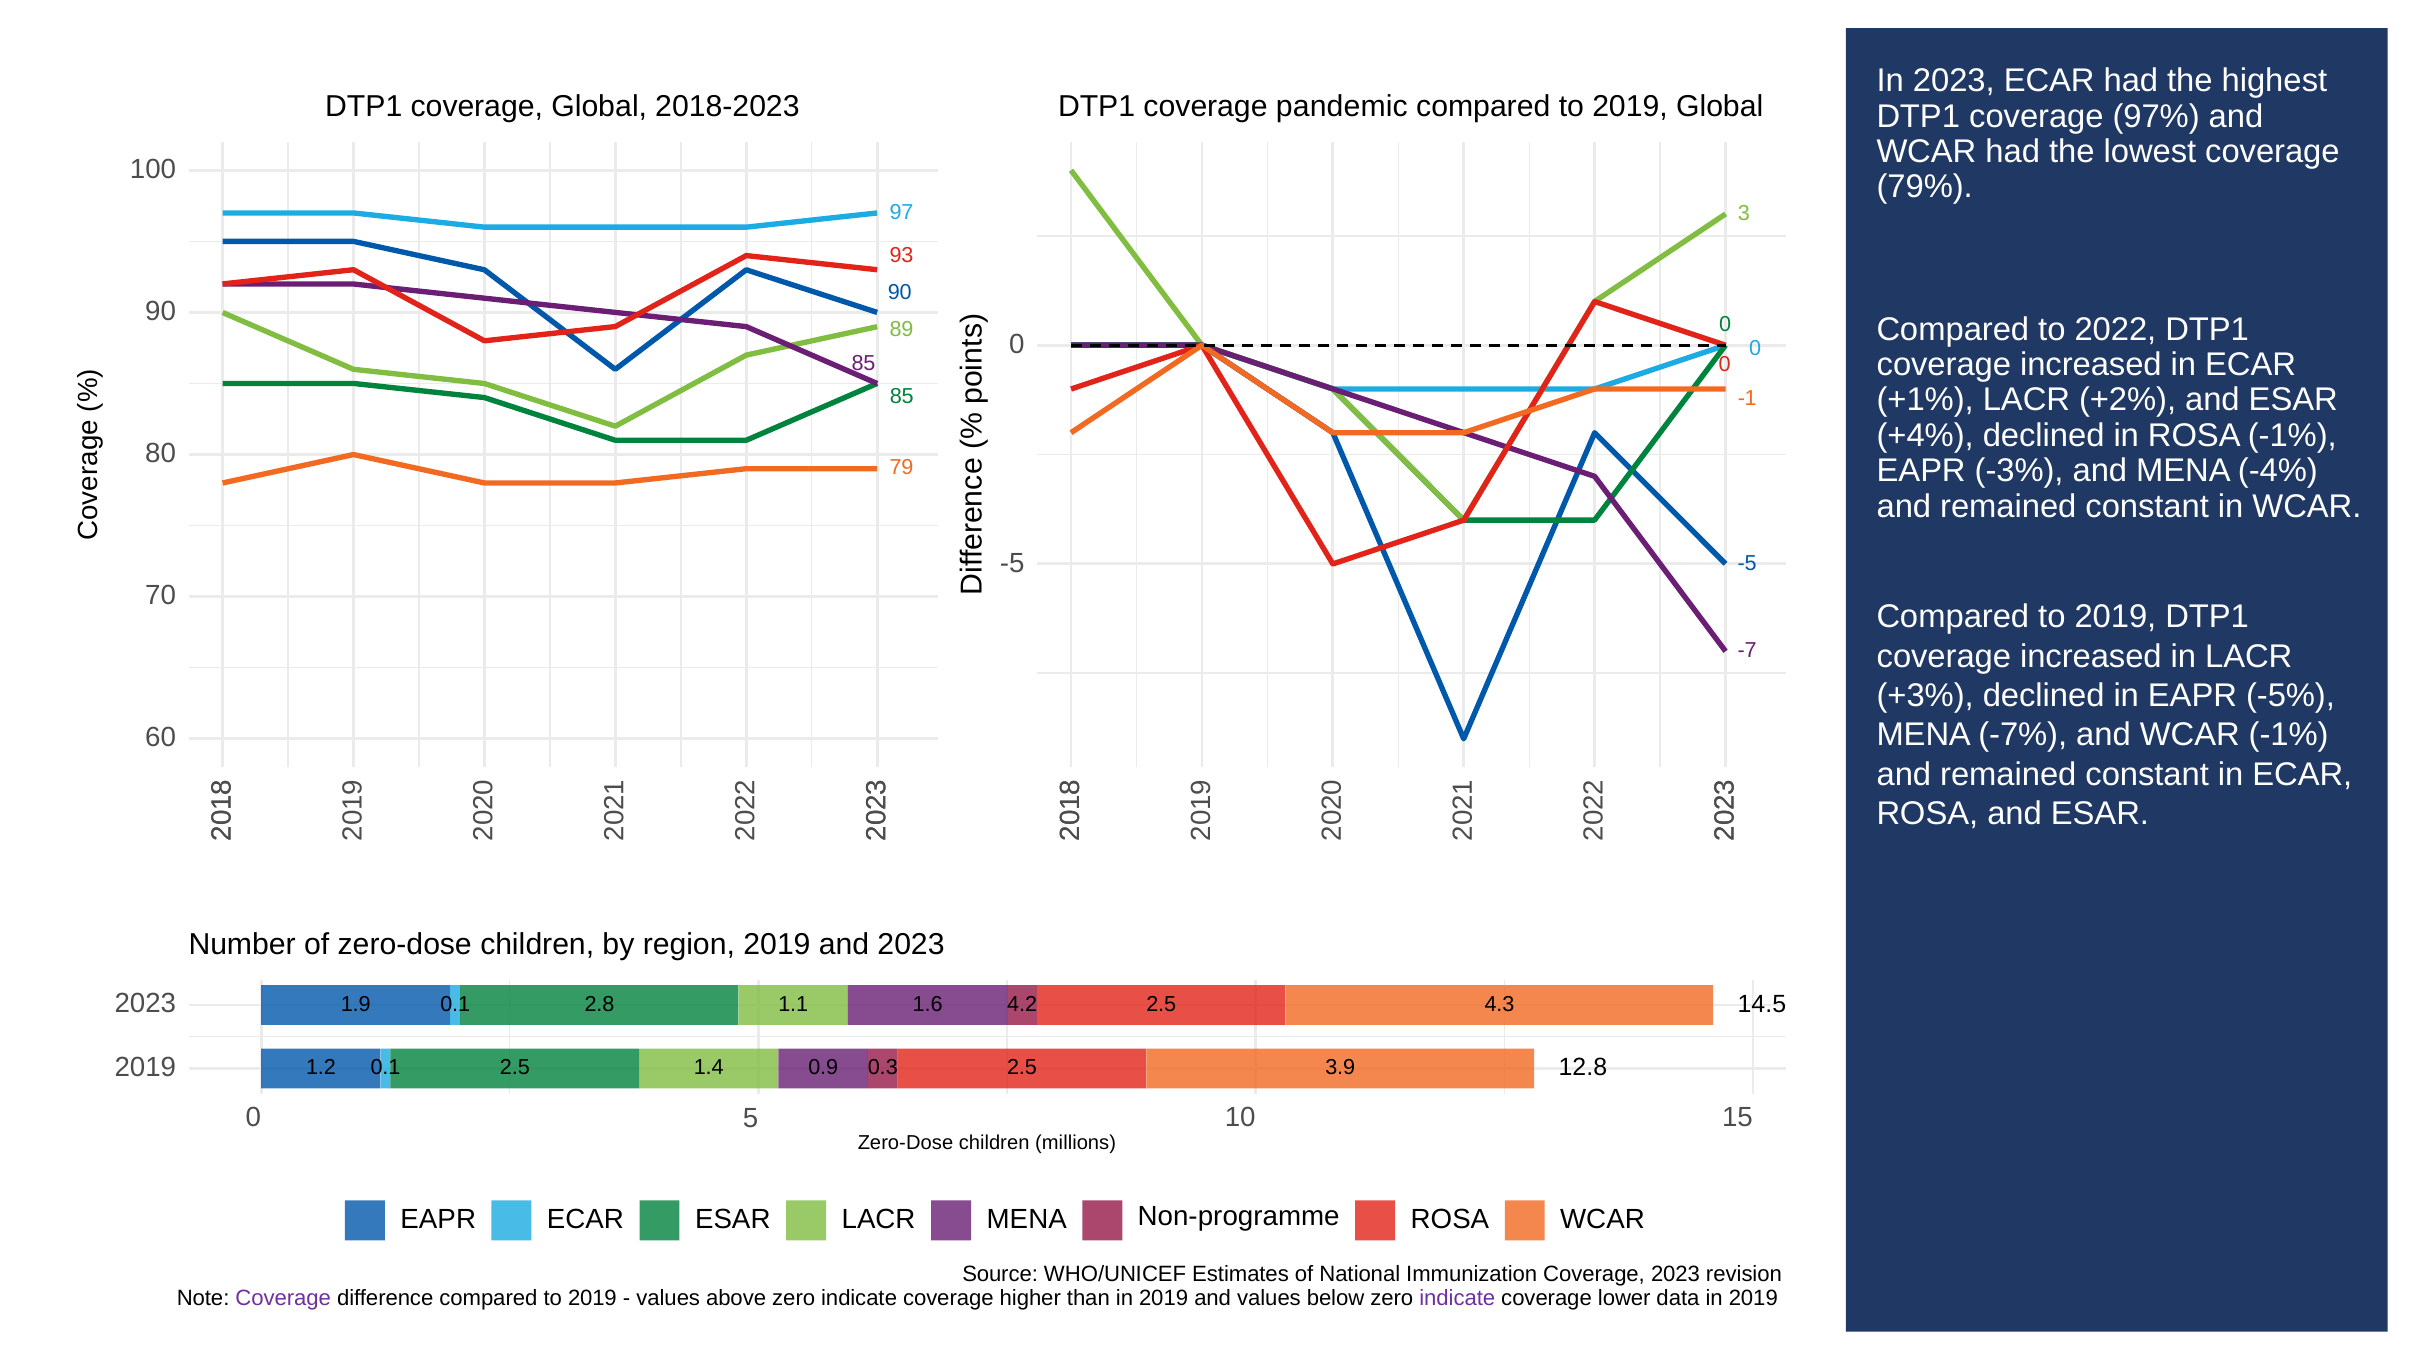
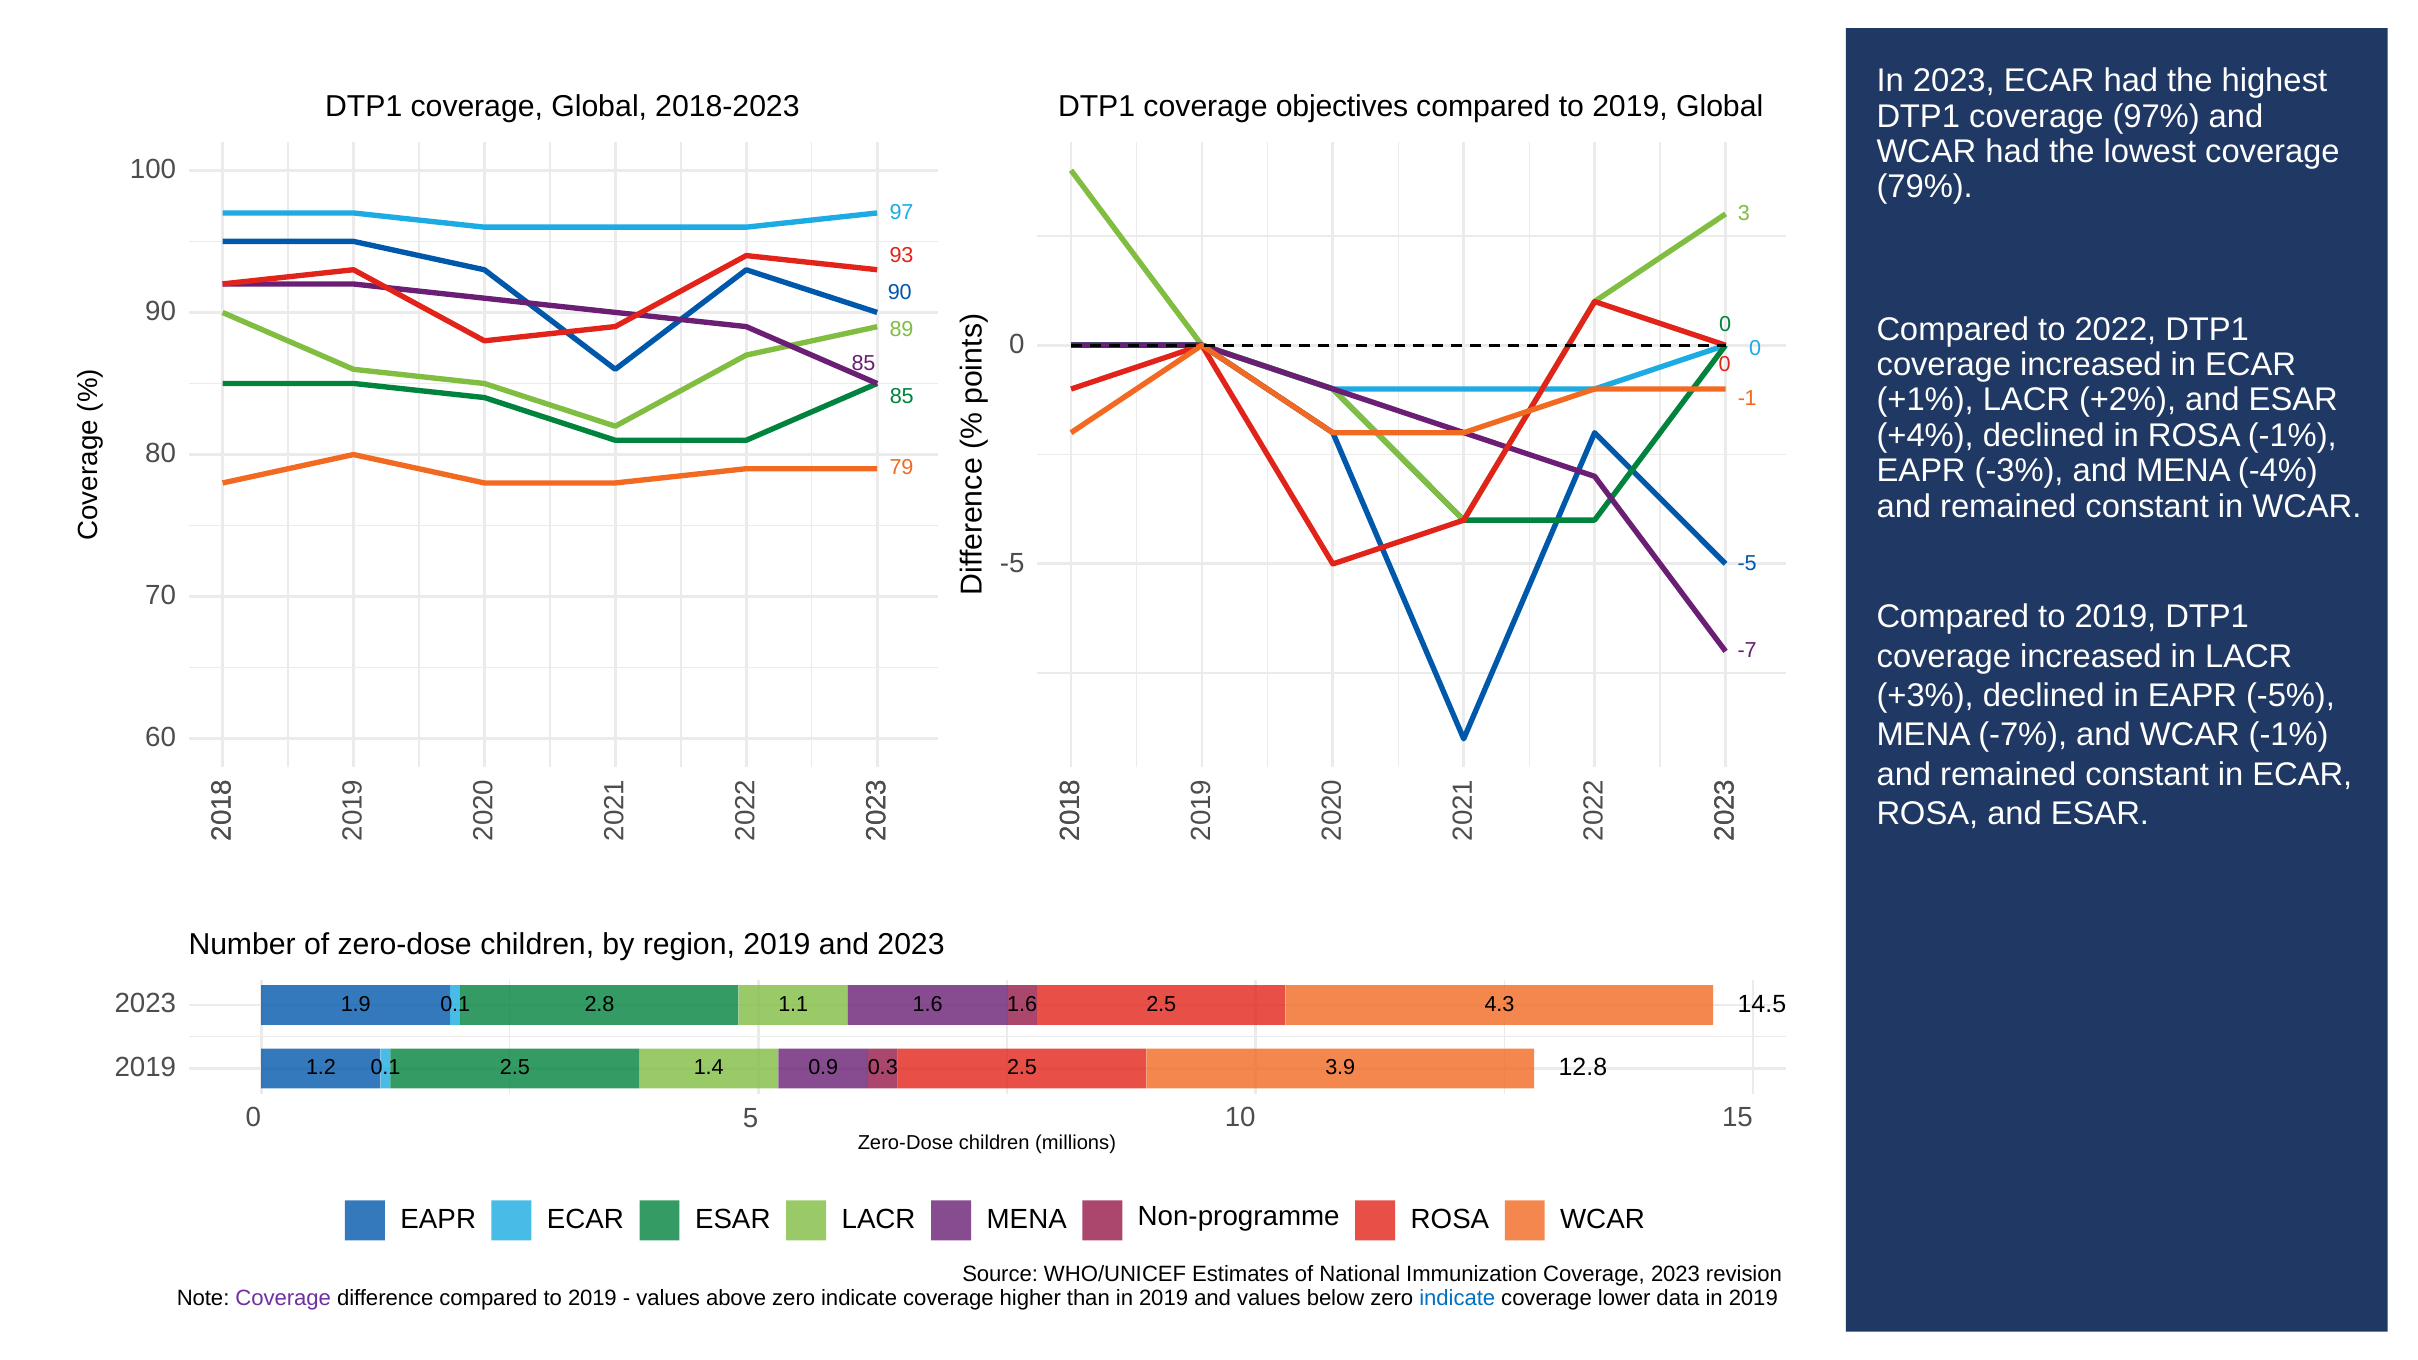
pandemic: pandemic -> objectives
4.2 at (1022, 1004): 4.2 -> 1.6
indicate at (1457, 1299) colour: purple -> blue
